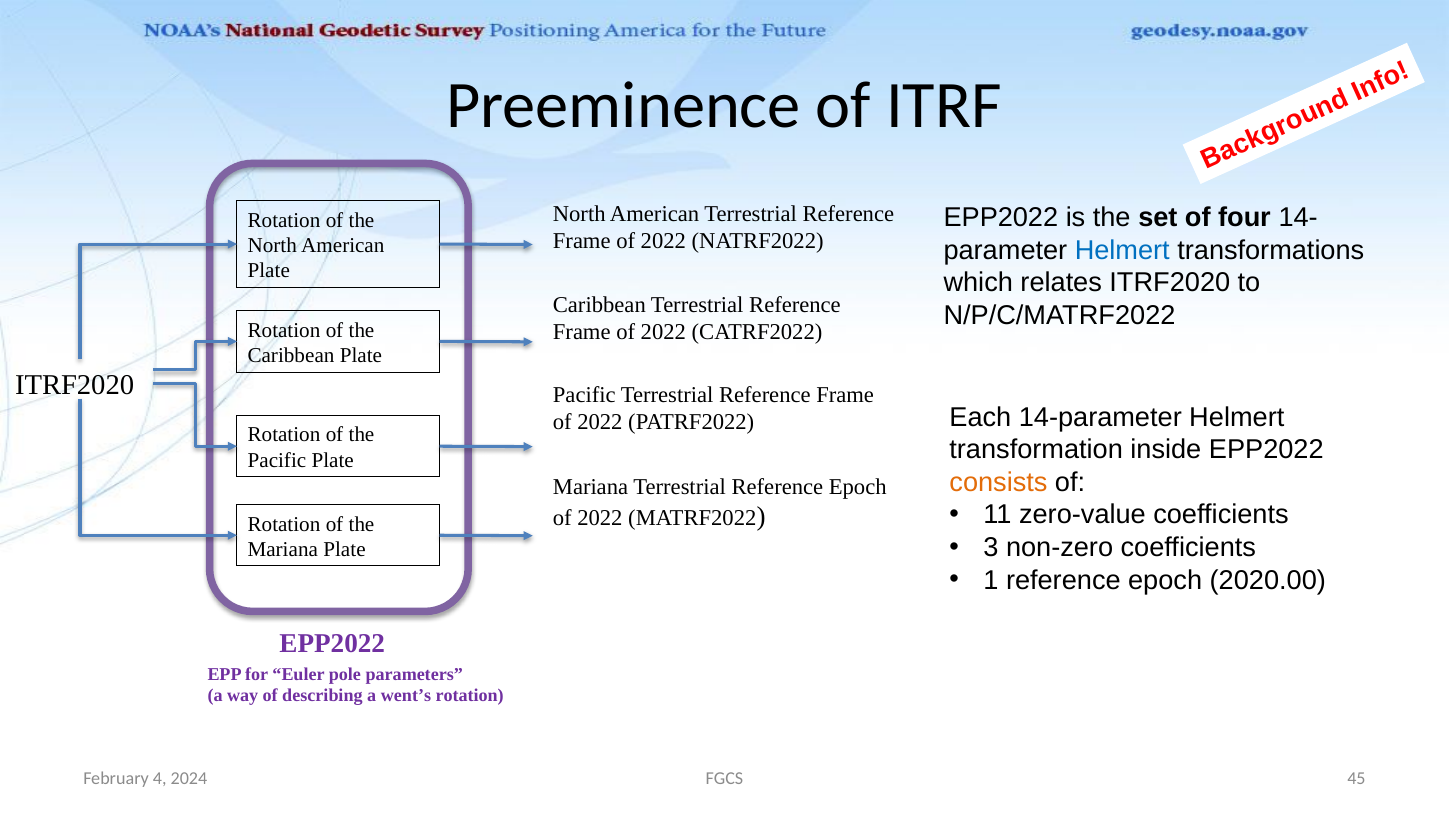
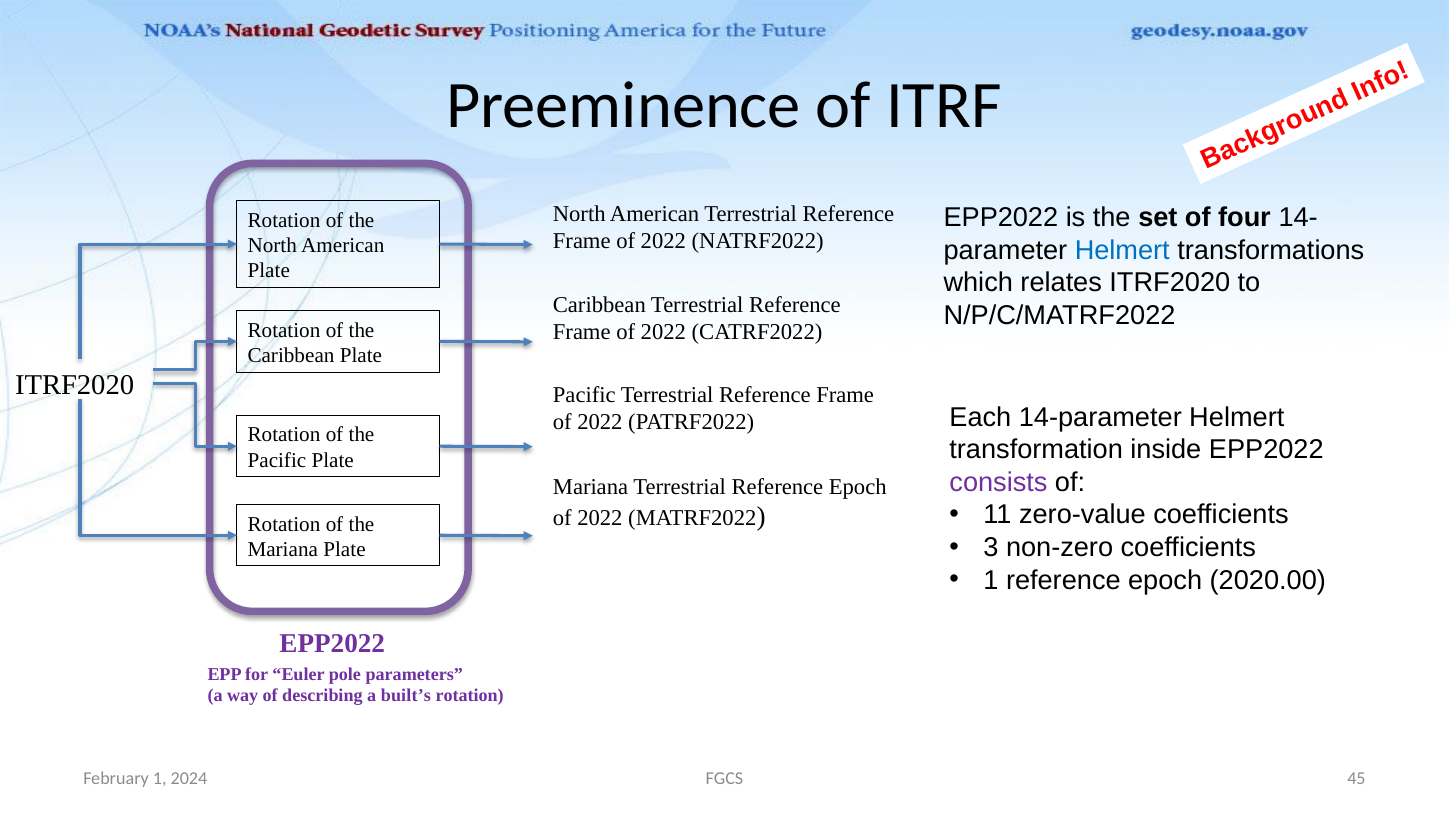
consists colour: orange -> purple
went’s: went’s -> built’s
February 4: 4 -> 1
